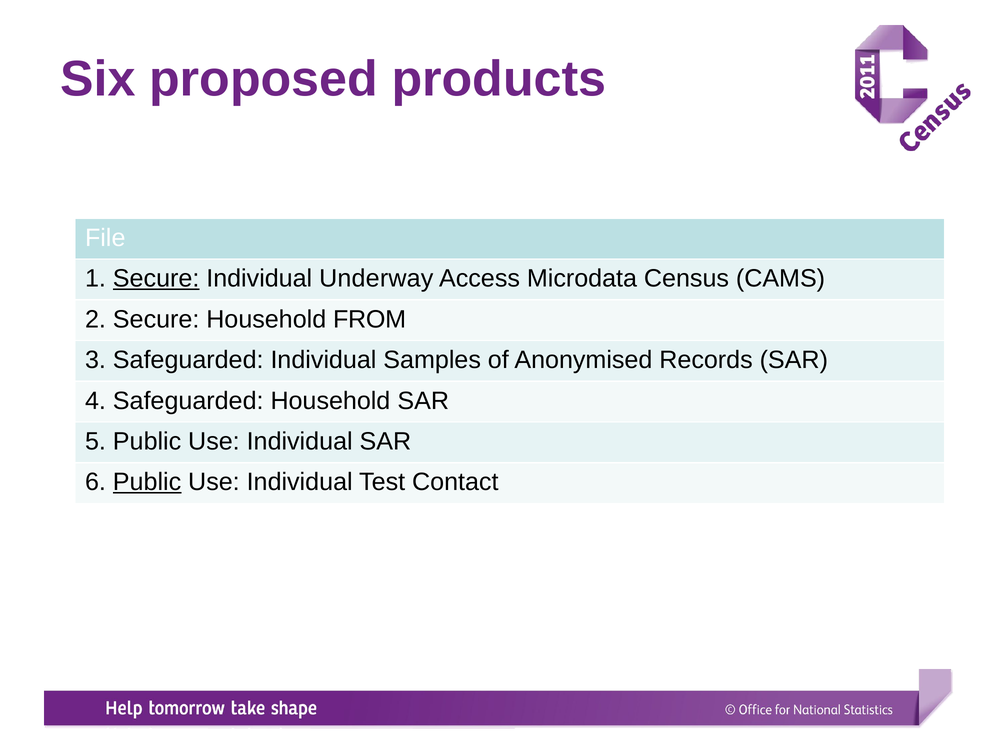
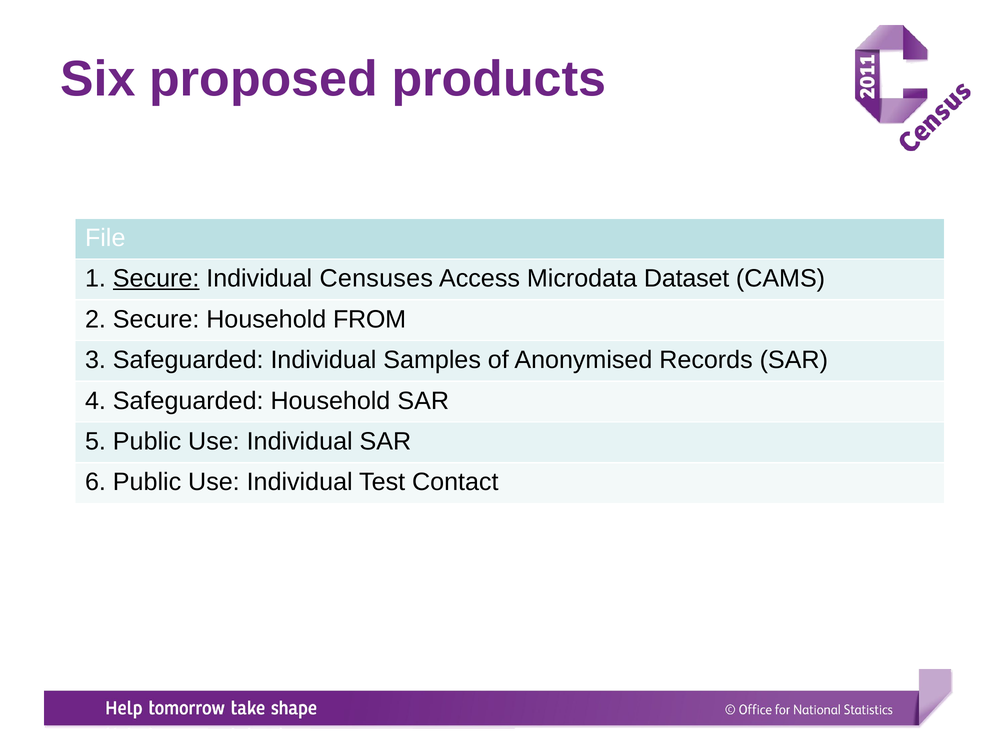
Underway: Underway -> Censuses
Census: Census -> Dataset
Public at (147, 482) underline: present -> none
